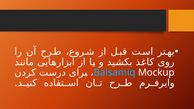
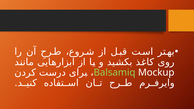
Balsamiq colour: light blue -> light green
